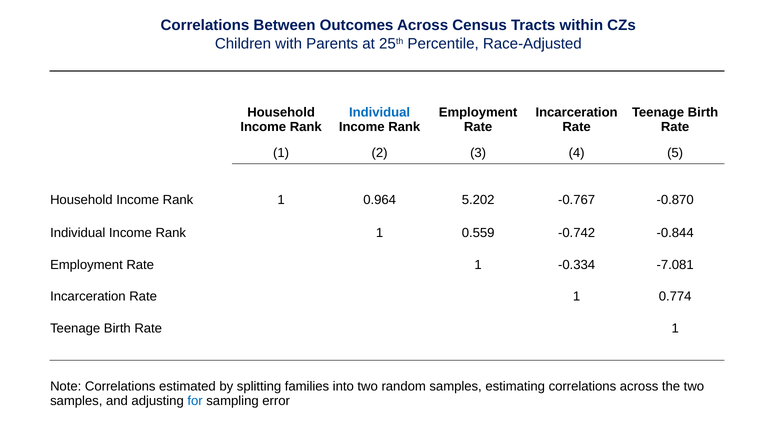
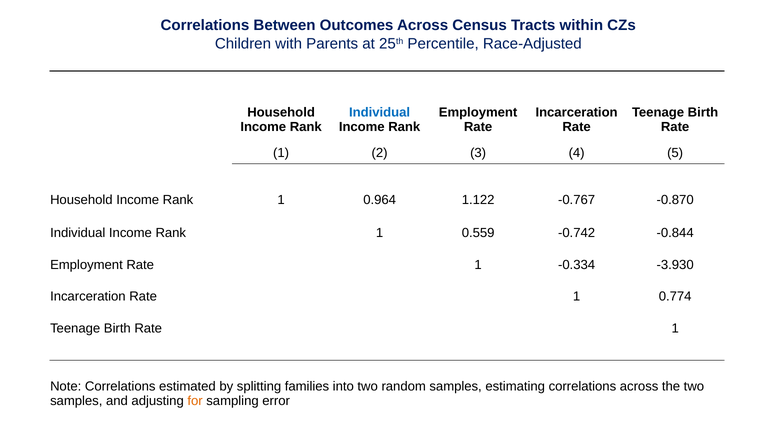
5.202: 5.202 -> 1.122
-7.081: -7.081 -> -3.930
for colour: blue -> orange
